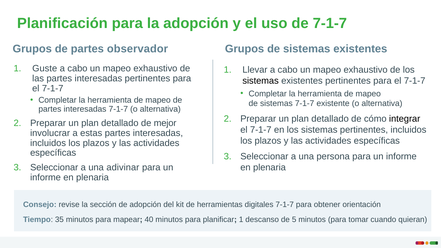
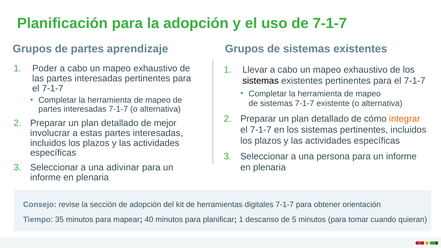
observador: observador -> aprendizaje
Guste: Guste -> Poder
integrar colour: black -> orange
